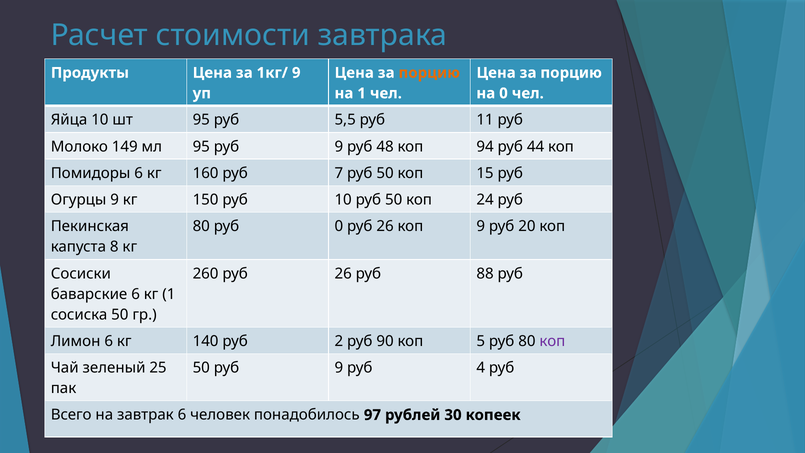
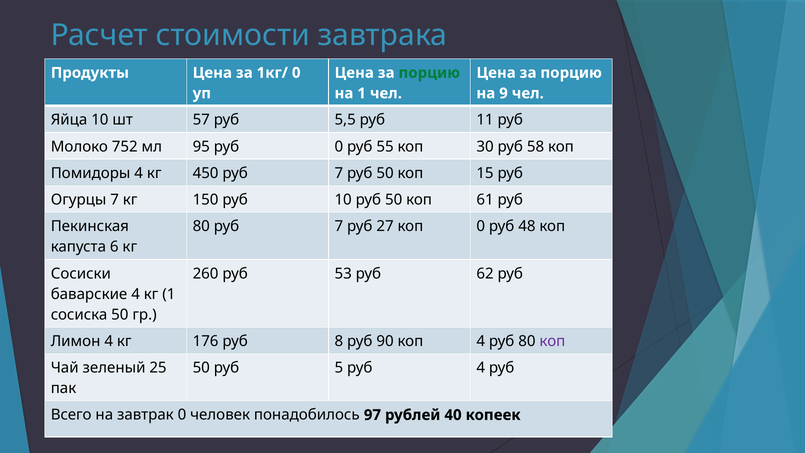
1кг/ 9: 9 -> 0
порцию at (429, 73) colour: orange -> green
на 0: 0 -> 9
шт 95: 95 -> 57
149: 149 -> 752
95 руб 9: 9 -> 0
48: 48 -> 55
94: 94 -> 30
44: 44 -> 58
Помидоры 6: 6 -> 4
160: 160 -> 450
Огурцы 9: 9 -> 7
24: 24 -> 61
80 руб 0: 0 -> 7
26 at (385, 226): 26 -> 27
коп 9: 9 -> 0
20: 20 -> 48
8: 8 -> 6
260 руб 26: 26 -> 53
88: 88 -> 62
баварские 6: 6 -> 4
Лимон 6: 6 -> 4
140: 140 -> 176
2: 2 -> 8
коп 5: 5 -> 4
50 руб 9: 9 -> 5
завтрак 6: 6 -> 0
30: 30 -> 40
